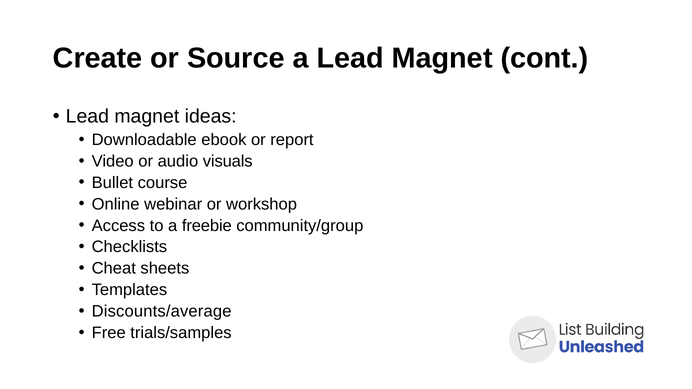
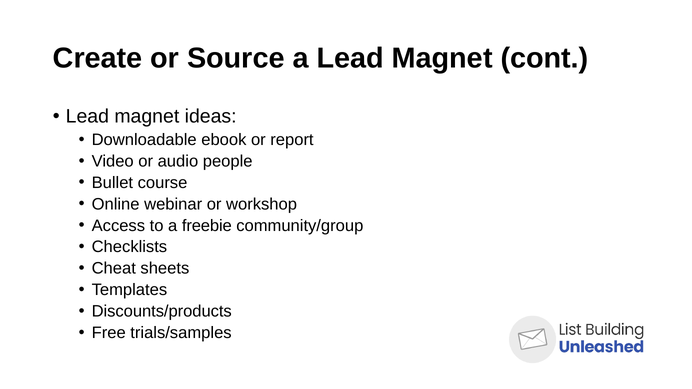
visuals: visuals -> people
Discounts/average: Discounts/average -> Discounts/products
